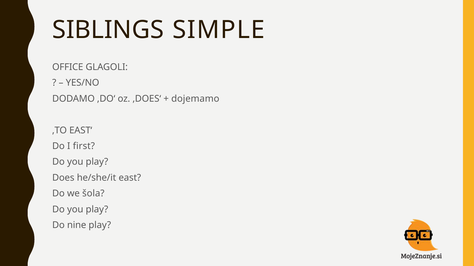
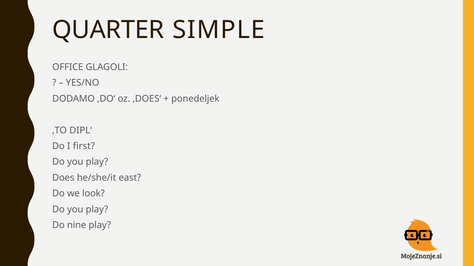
SIBLINGS: SIBLINGS -> QUARTER
dojemamo: dojemamo -> ponedeljek
EAST‘: EAST‘ -> DIPL‘
šola: šola -> look
